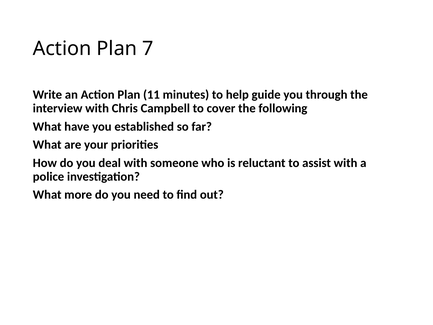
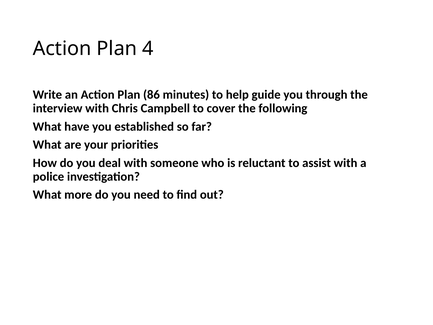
7: 7 -> 4
11: 11 -> 86
